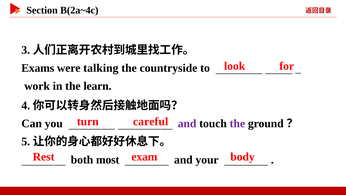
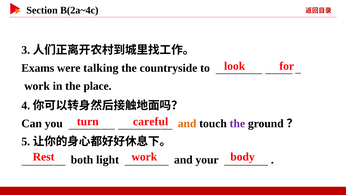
learn: learn -> place
and at (187, 123) colour: purple -> orange
exam at (144, 156): exam -> work
most: most -> light
